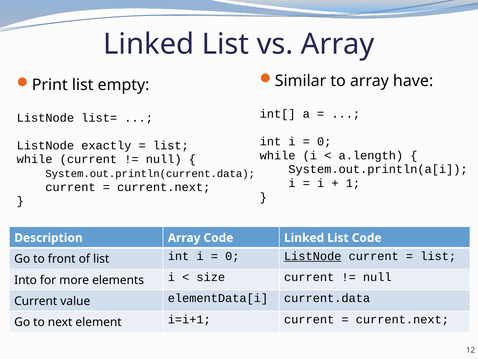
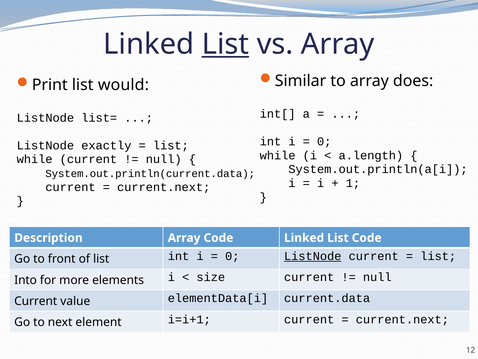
List at (225, 44) underline: none -> present
have: have -> does
empty: empty -> would
